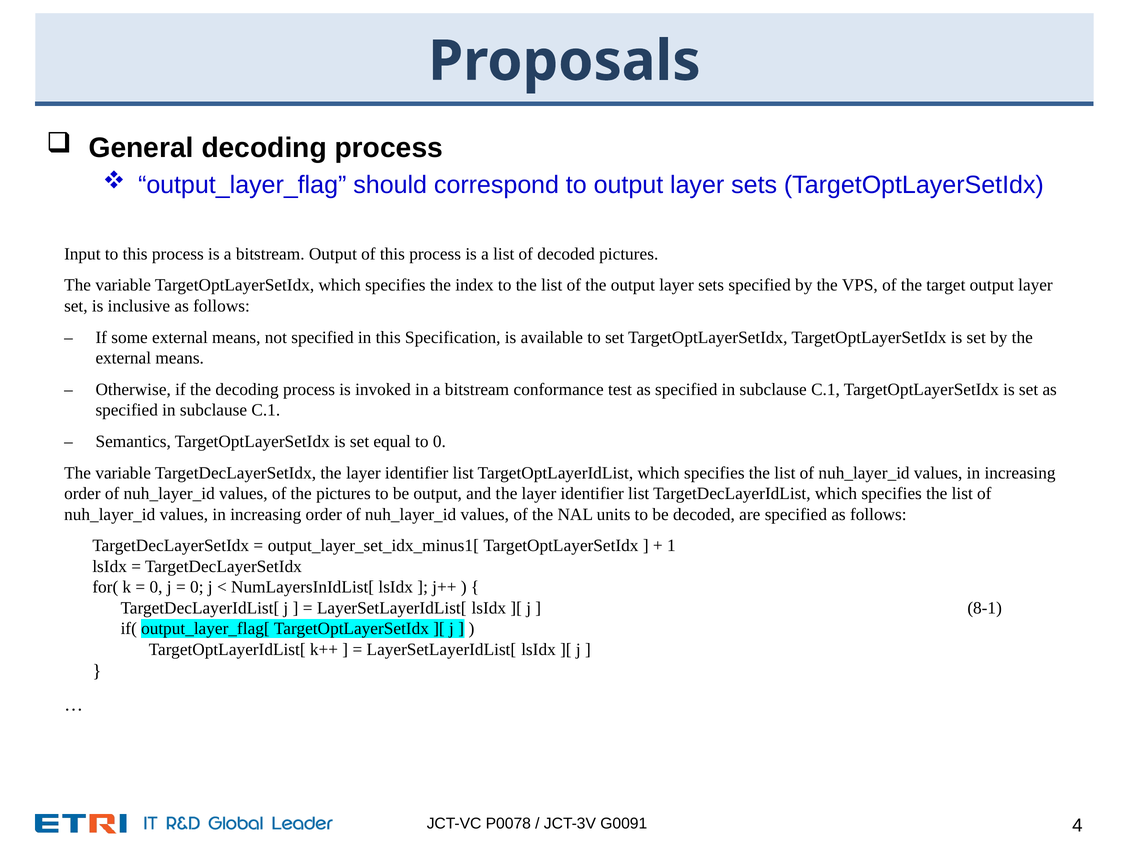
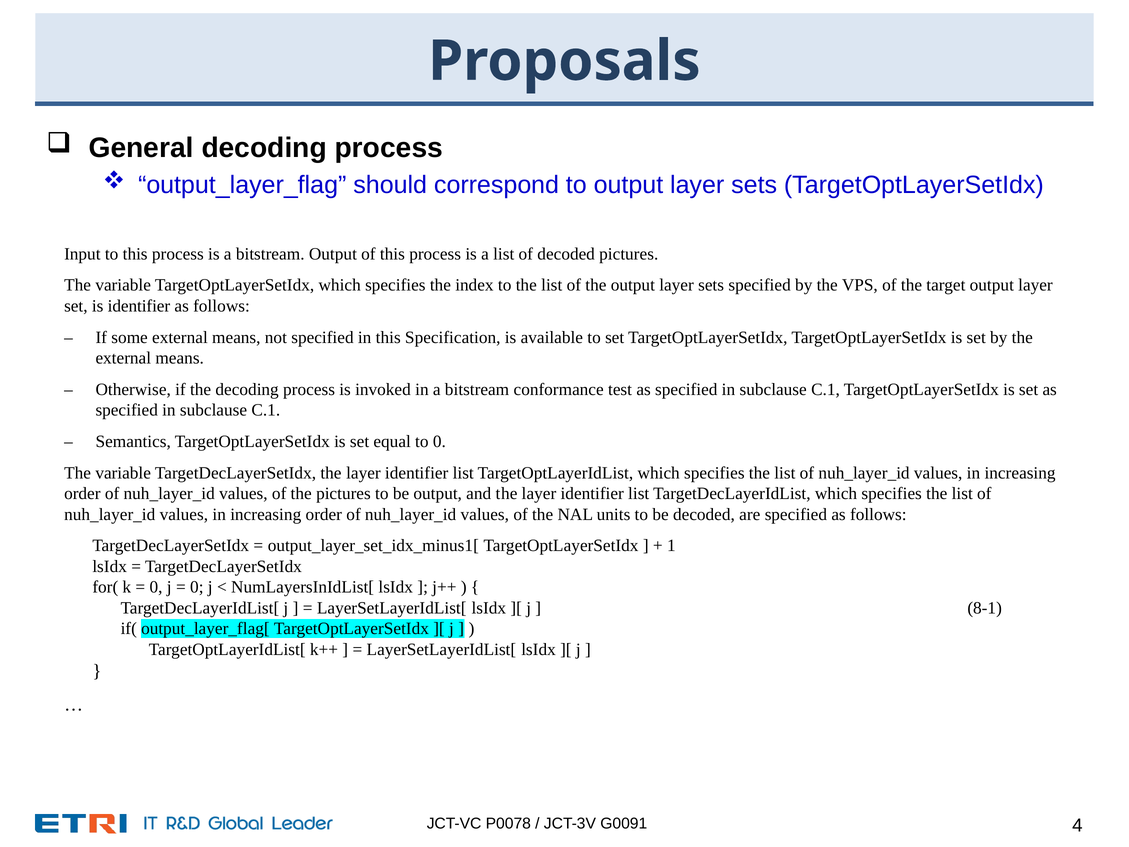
is inclusive: inclusive -> identifier
